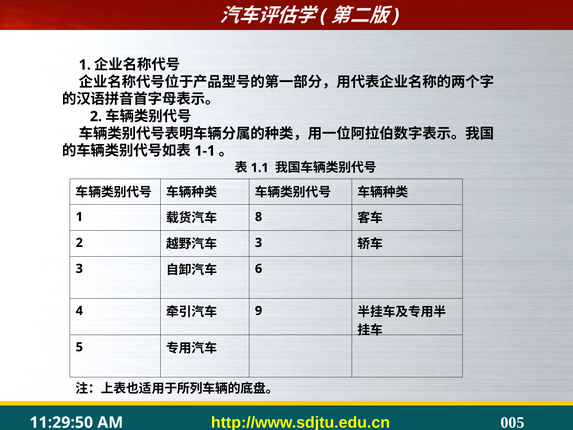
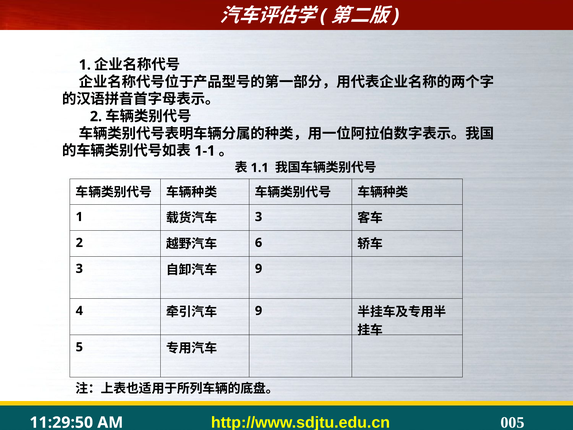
8 at (259, 217): 8 -> 3
3 at (259, 243): 3 -> 6
6 at (259, 269): 6 -> 9
